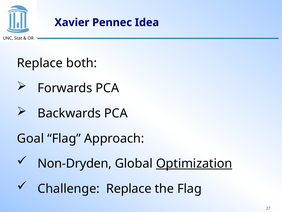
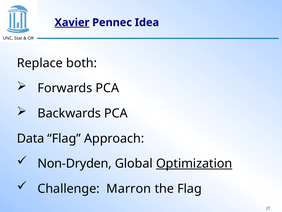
Xavier underline: none -> present
Goal: Goal -> Data
Challenge Replace: Replace -> Marron
